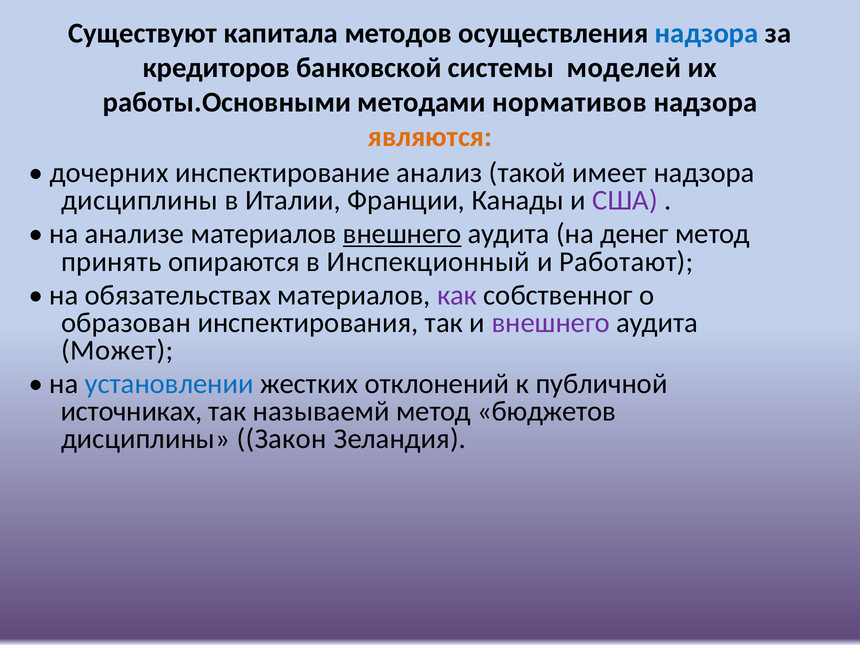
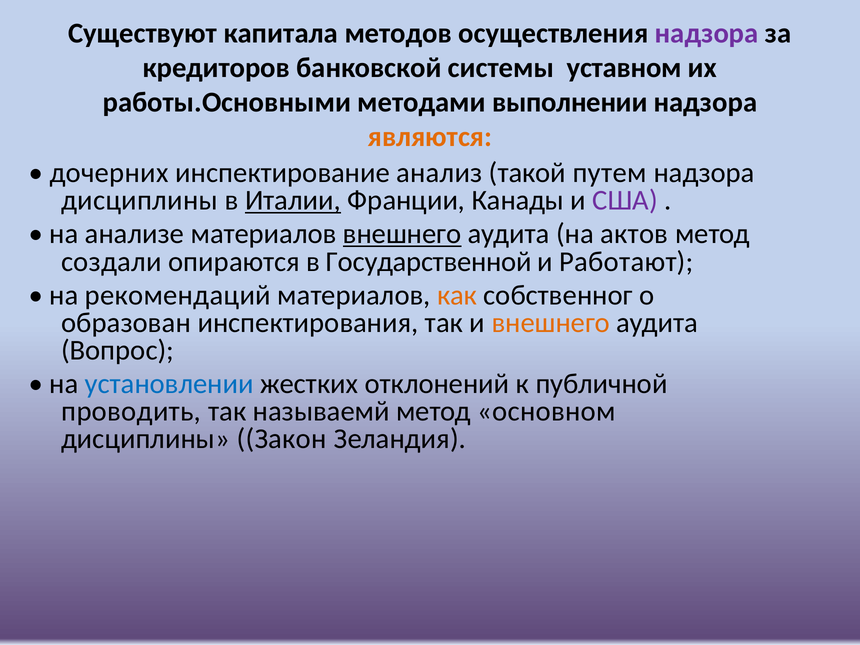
надзора at (707, 33) colour: blue -> purple
моделей: моделей -> уставном
нормативов: нормативов -> выполнении
имеет: имеет -> путем
Италии underline: none -> present
денег: денег -> актов
принять: принять -> создали
Инспекционный: Инспекционный -> Государственной
обязательствах: обязательствах -> рекомендаций
как colour: purple -> orange
внешнего at (551, 323) colour: purple -> orange
Может: Может -> Вопрос
источниках: источниках -> проводить
бюджетов: бюджетов -> основном
